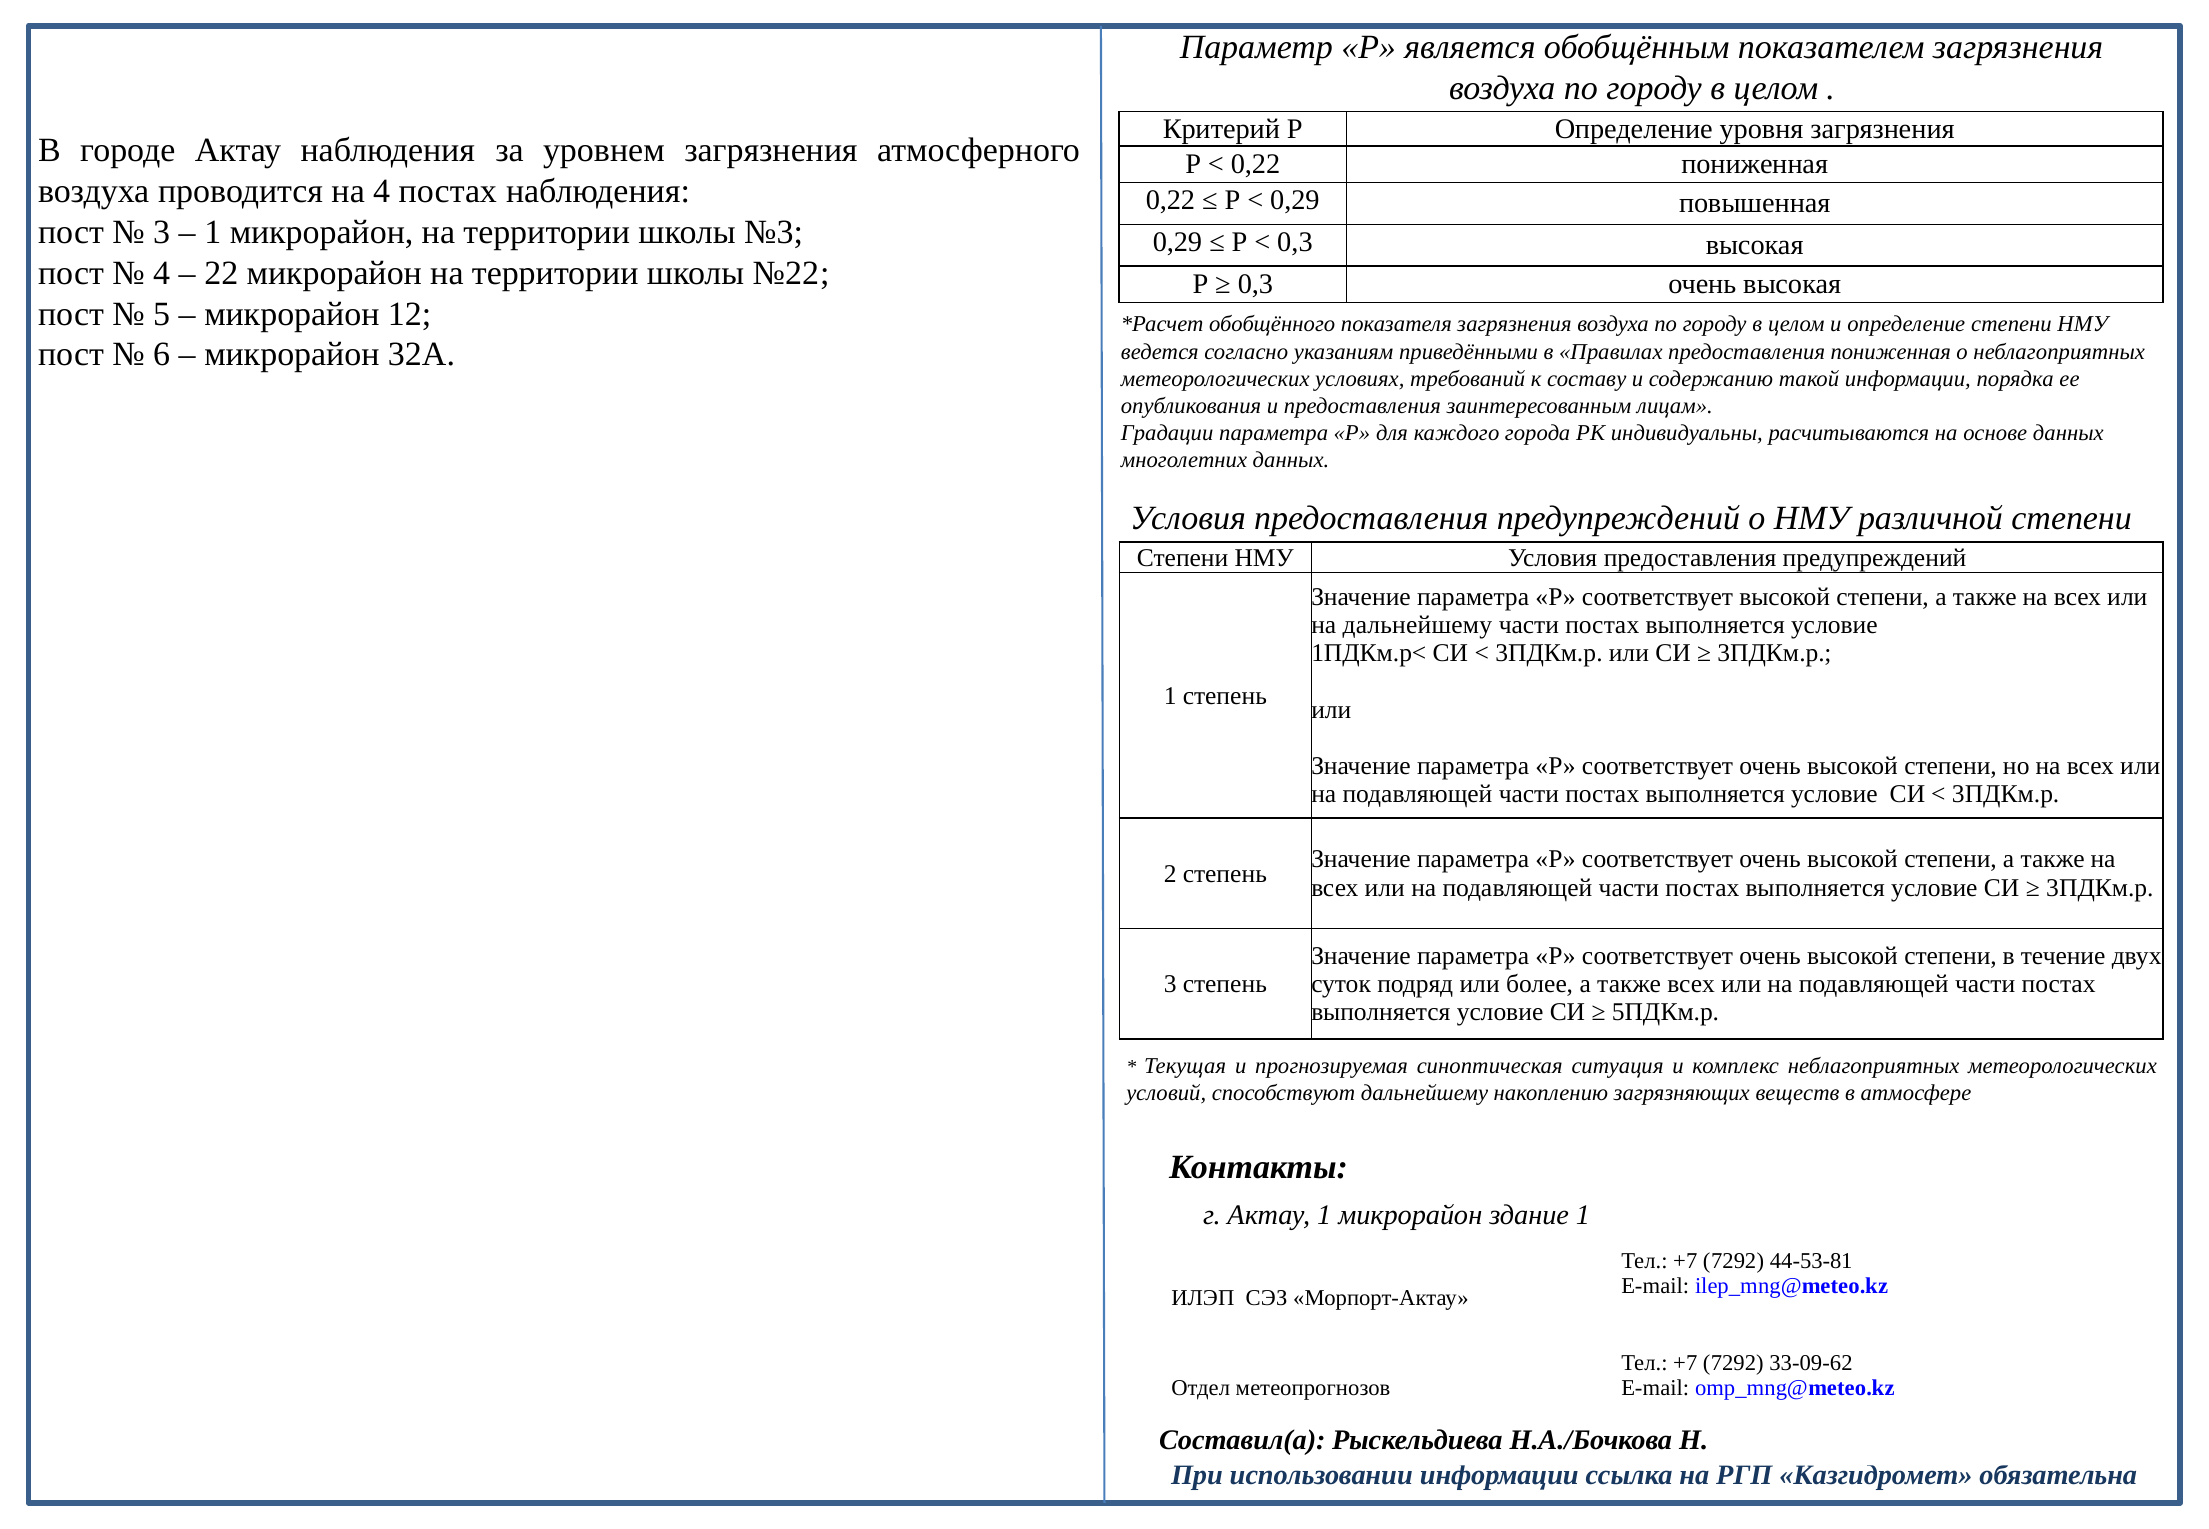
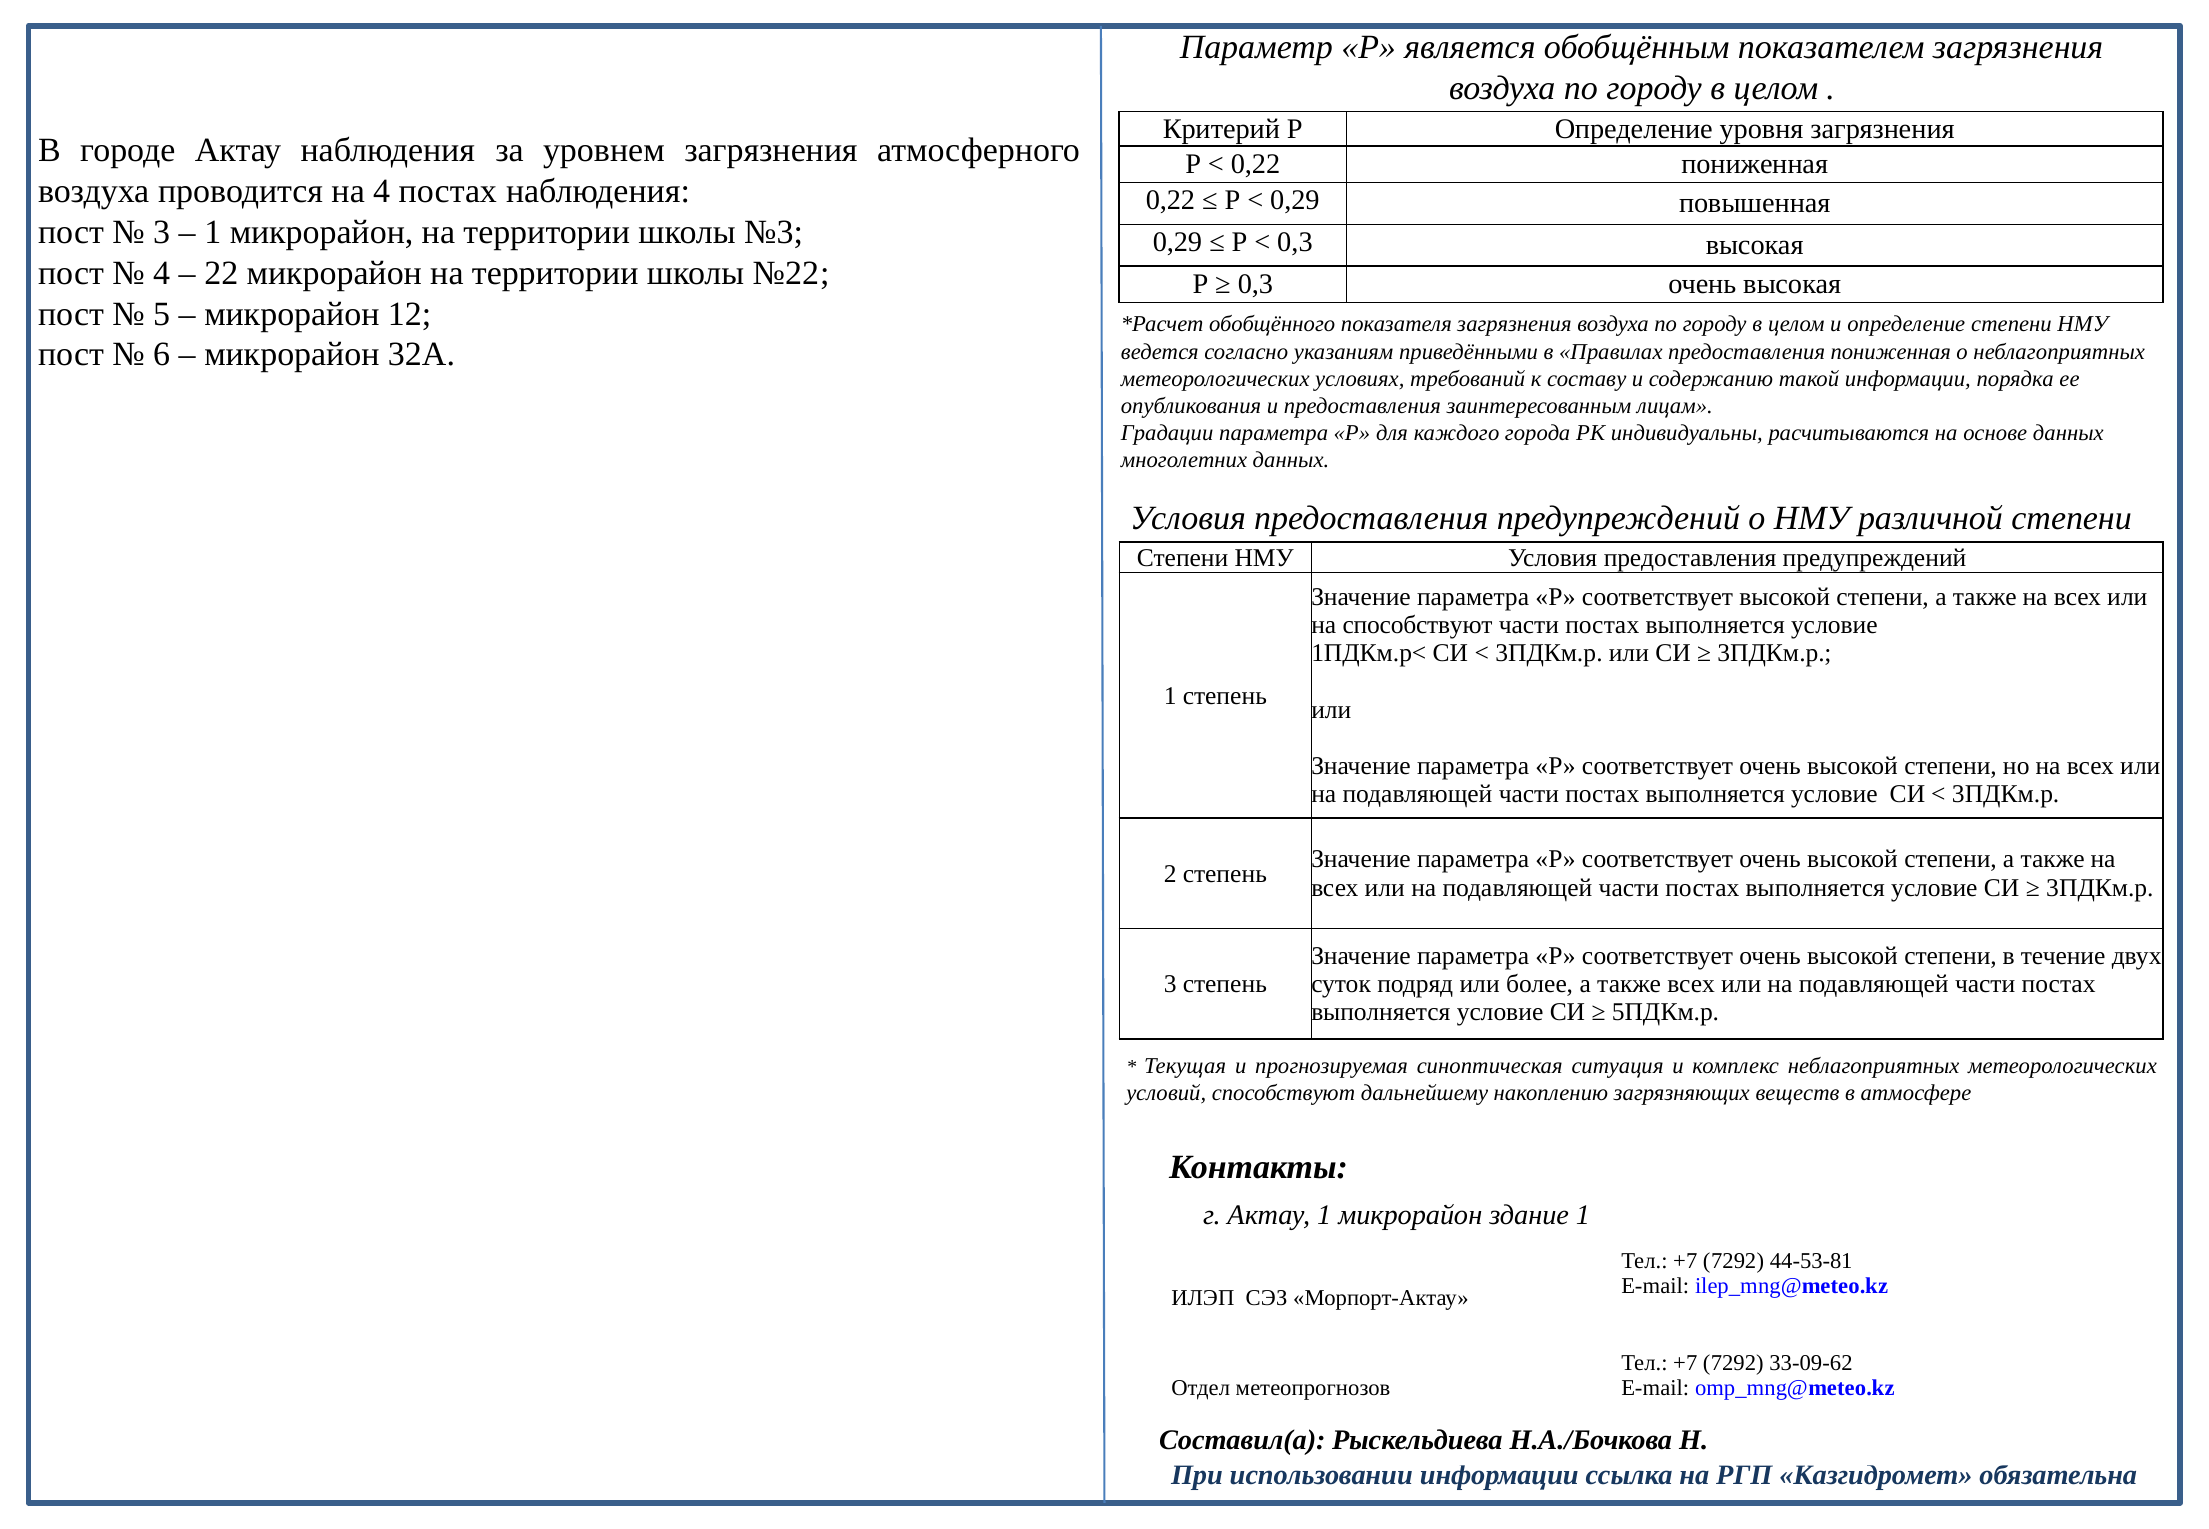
на дальнейшему: дальнейшему -> способствуют
